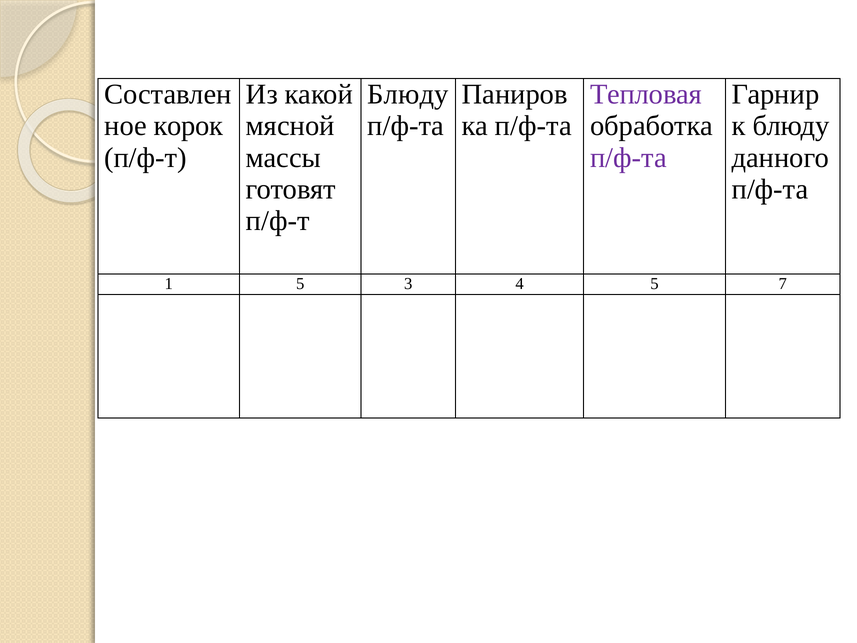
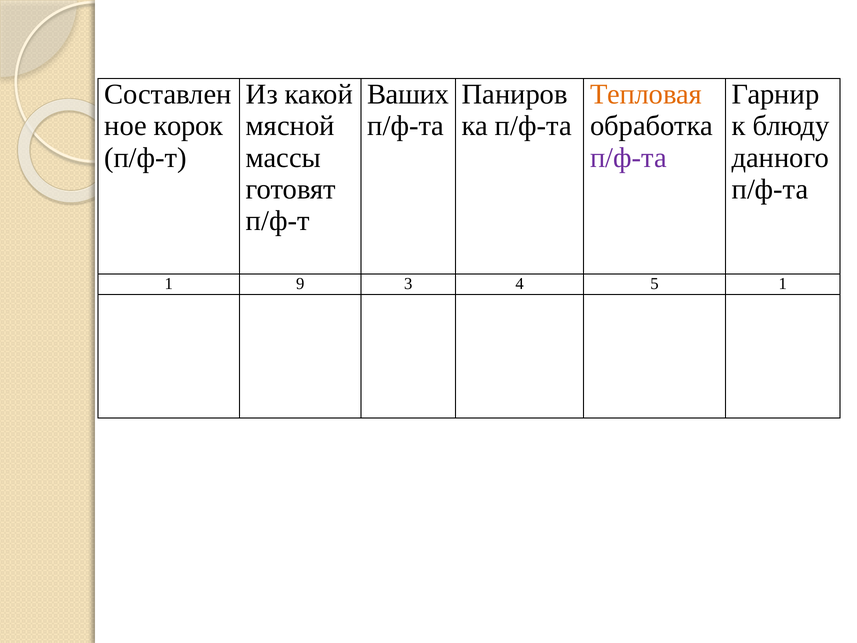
Блюду at (408, 94): Блюду -> Ваших
Тепловая colour: purple -> orange
1 5: 5 -> 9
5 7: 7 -> 1
